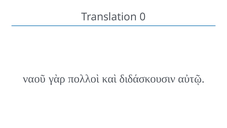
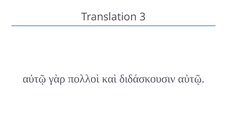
0: 0 -> 3
ναοῦ at (34, 79): ναοῦ -> αὐτῷ
